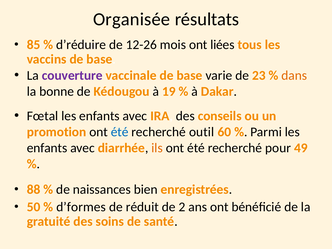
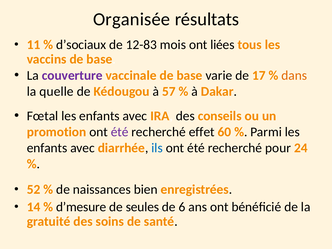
85: 85 -> 11
d’réduire: d’réduire -> d’sociaux
12-26: 12-26 -> 12-83
23: 23 -> 17
bonne: bonne -> quelle
19: 19 -> 57
été at (120, 132) colour: blue -> purple
outil: outil -> effet
ils colour: orange -> blue
49: 49 -> 24
88: 88 -> 52
50: 50 -> 14
d’formes: d’formes -> d’mesure
réduit: réduit -> seules
2: 2 -> 6
